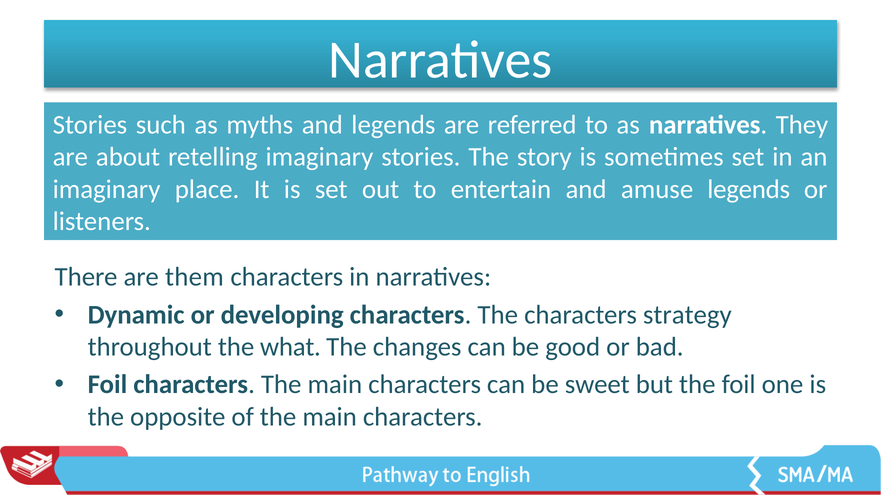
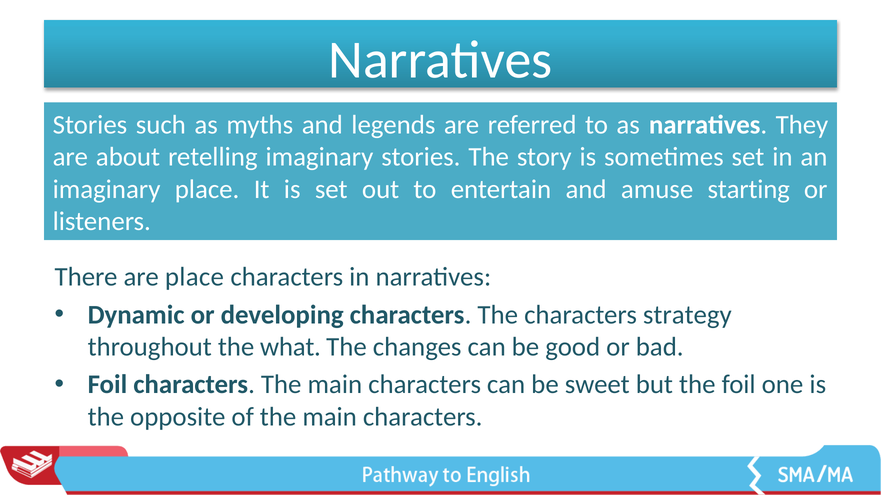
amuse legends: legends -> starting
are them: them -> place
